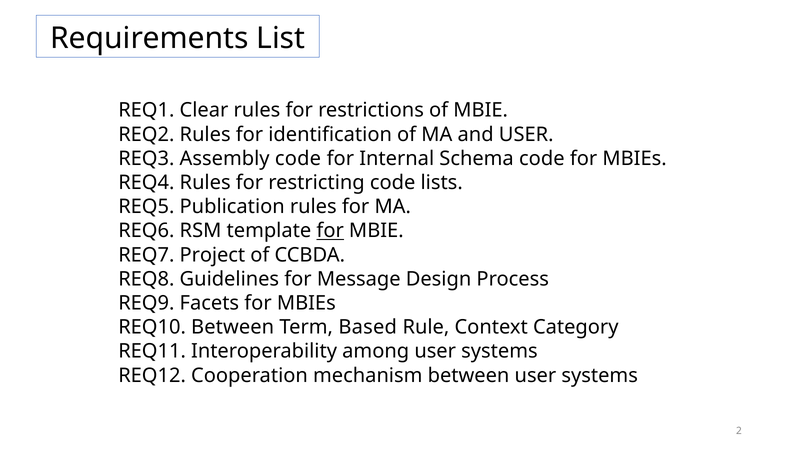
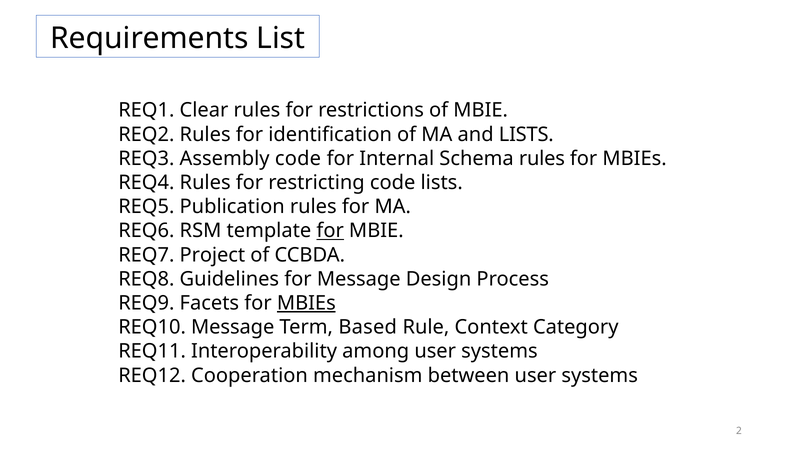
and USER: USER -> LISTS
Schema code: code -> rules
MBIEs at (306, 303) underline: none -> present
REQ10 Between: Between -> Message
